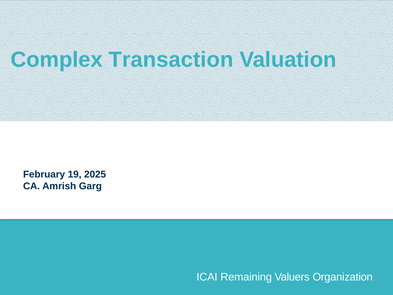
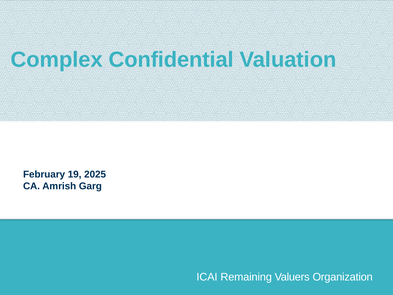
Transaction: Transaction -> Confidential
